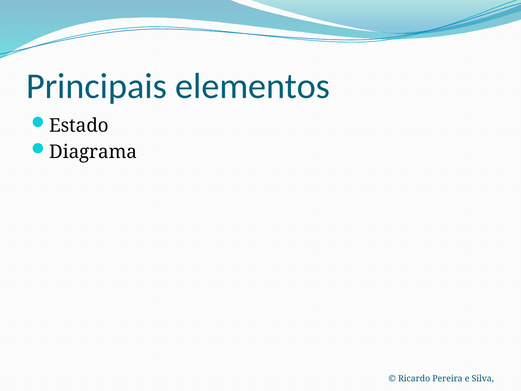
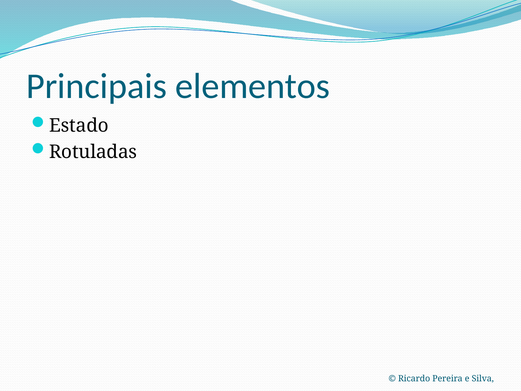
Diagrama: Diagrama -> Rotuladas
